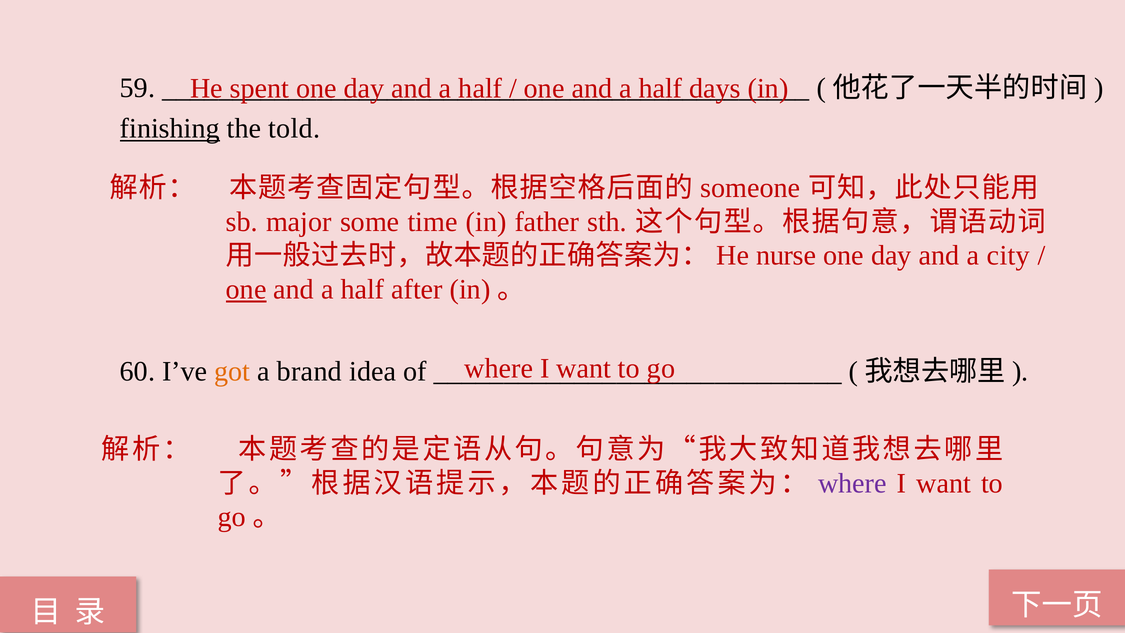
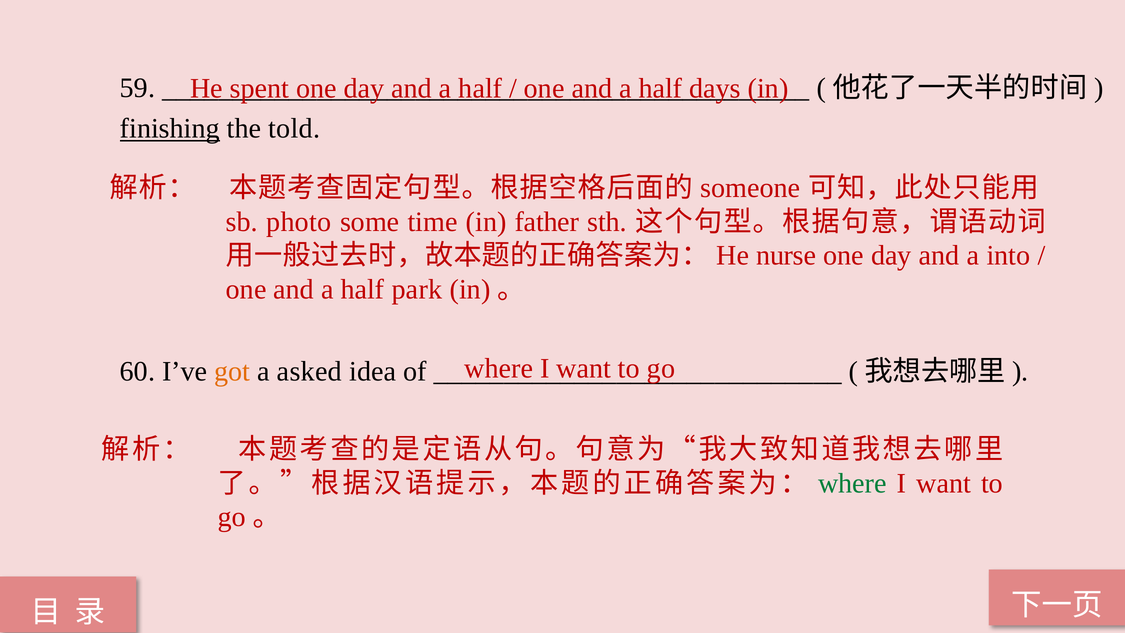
major: major -> photo
city: city -> into
one at (246, 289) underline: present -> none
after: after -> park
brand: brand -> asked
where at (852, 483) colour: purple -> green
